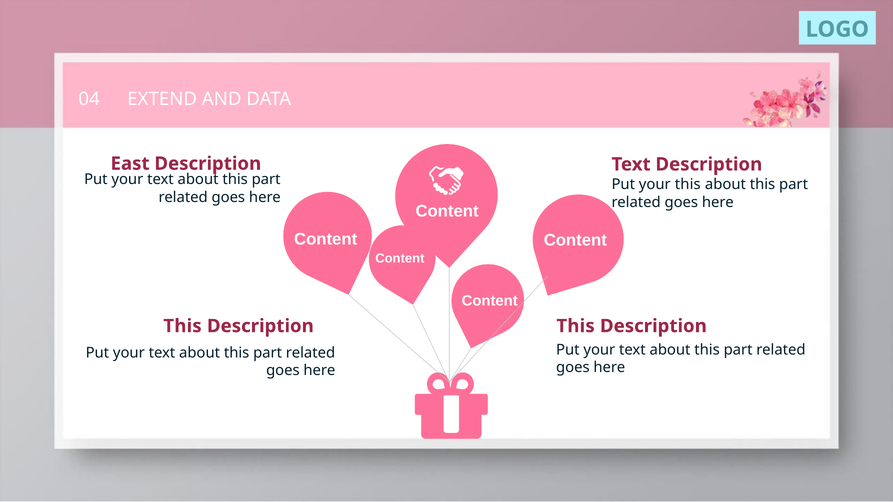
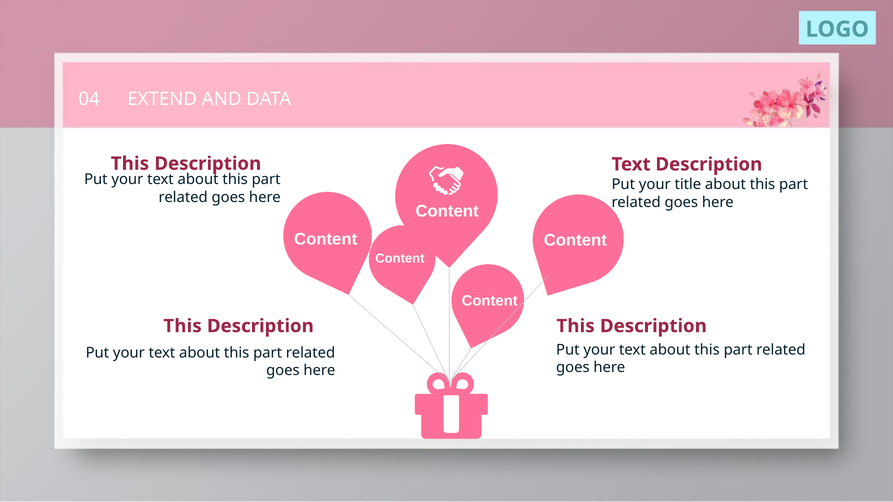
East at (130, 164): East -> This
your this: this -> title
